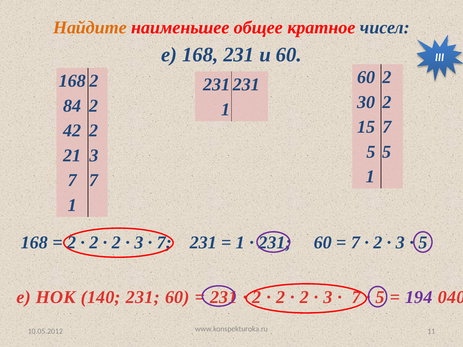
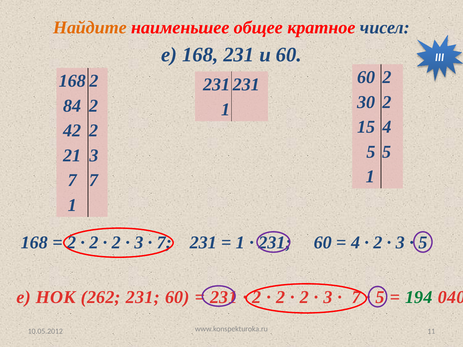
15 7: 7 -> 4
7 at (356, 243): 7 -> 4
140: 140 -> 262
194 colour: purple -> green
